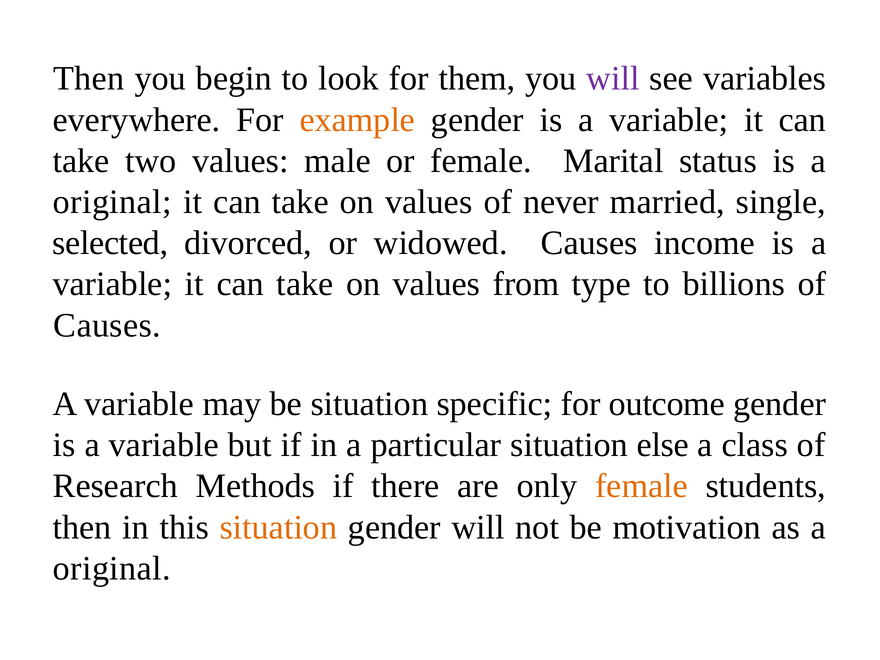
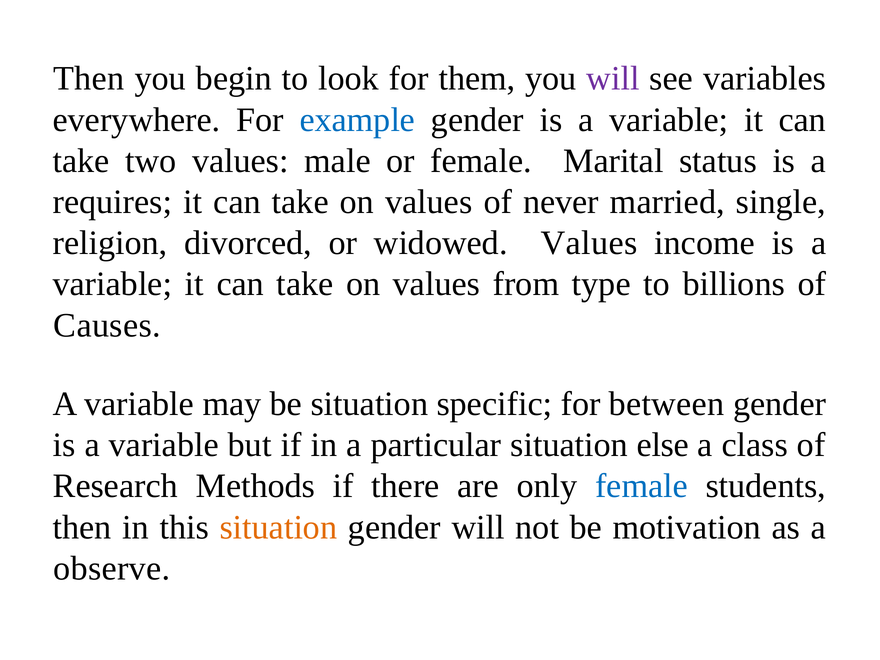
example colour: orange -> blue
original at (112, 202): original -> requires
selected: selected -> religion
widowed Causes: Causes -> Values
outcome: outcome -> between
female at (641, 486) colour: orange -> blue
original at (112, 568): original -> observe
